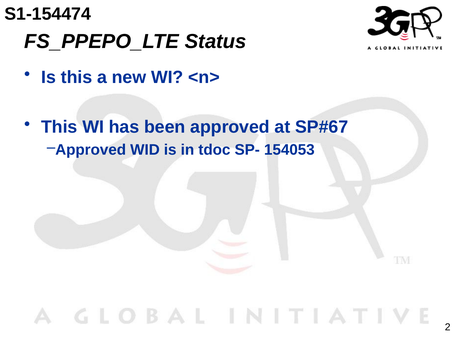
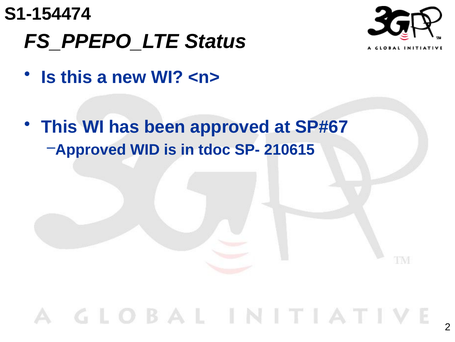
154053: 154053 -> 210615
